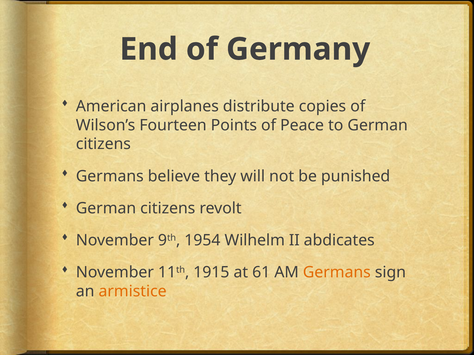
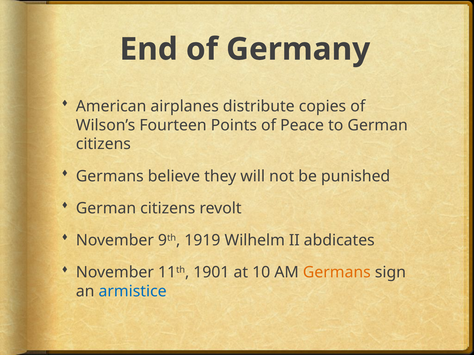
1954: 1954 -> 1919
1915: 1915 -> 1901
61: 61 -> 10
armistice colour: orange -> blue
